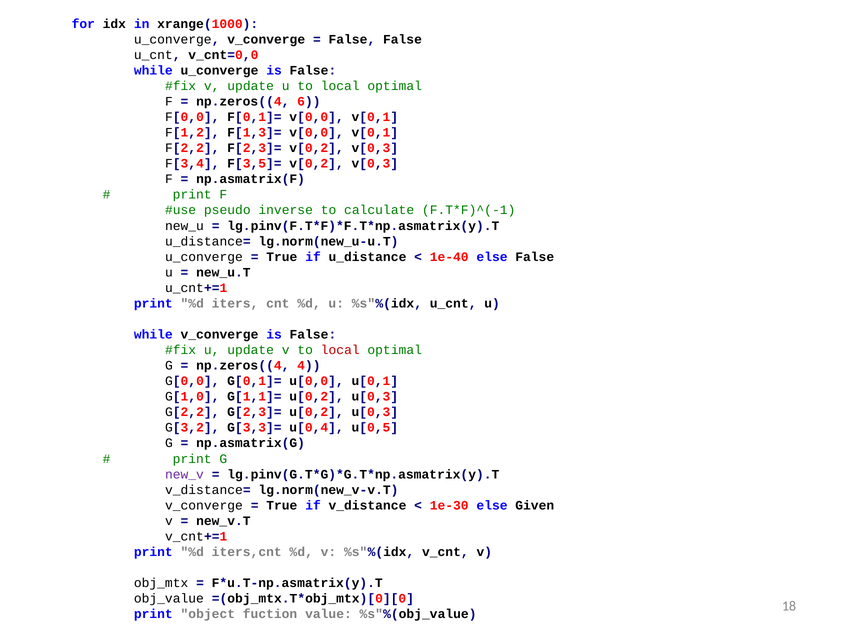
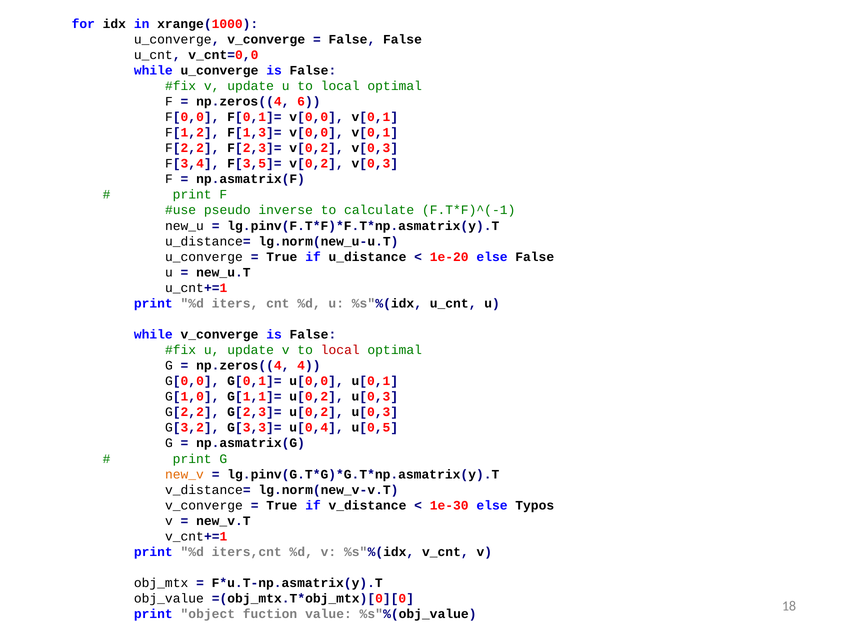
1e-40: 1e-40 -> 1e-20
new_v colour: purple -> orange
Given: Given -> Typos
